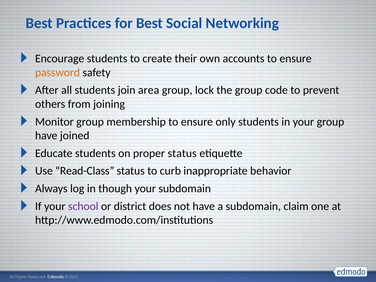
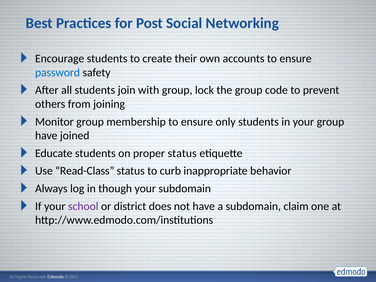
for Best: Best -> Post
password colour: orange -> blue
area: area -> with
